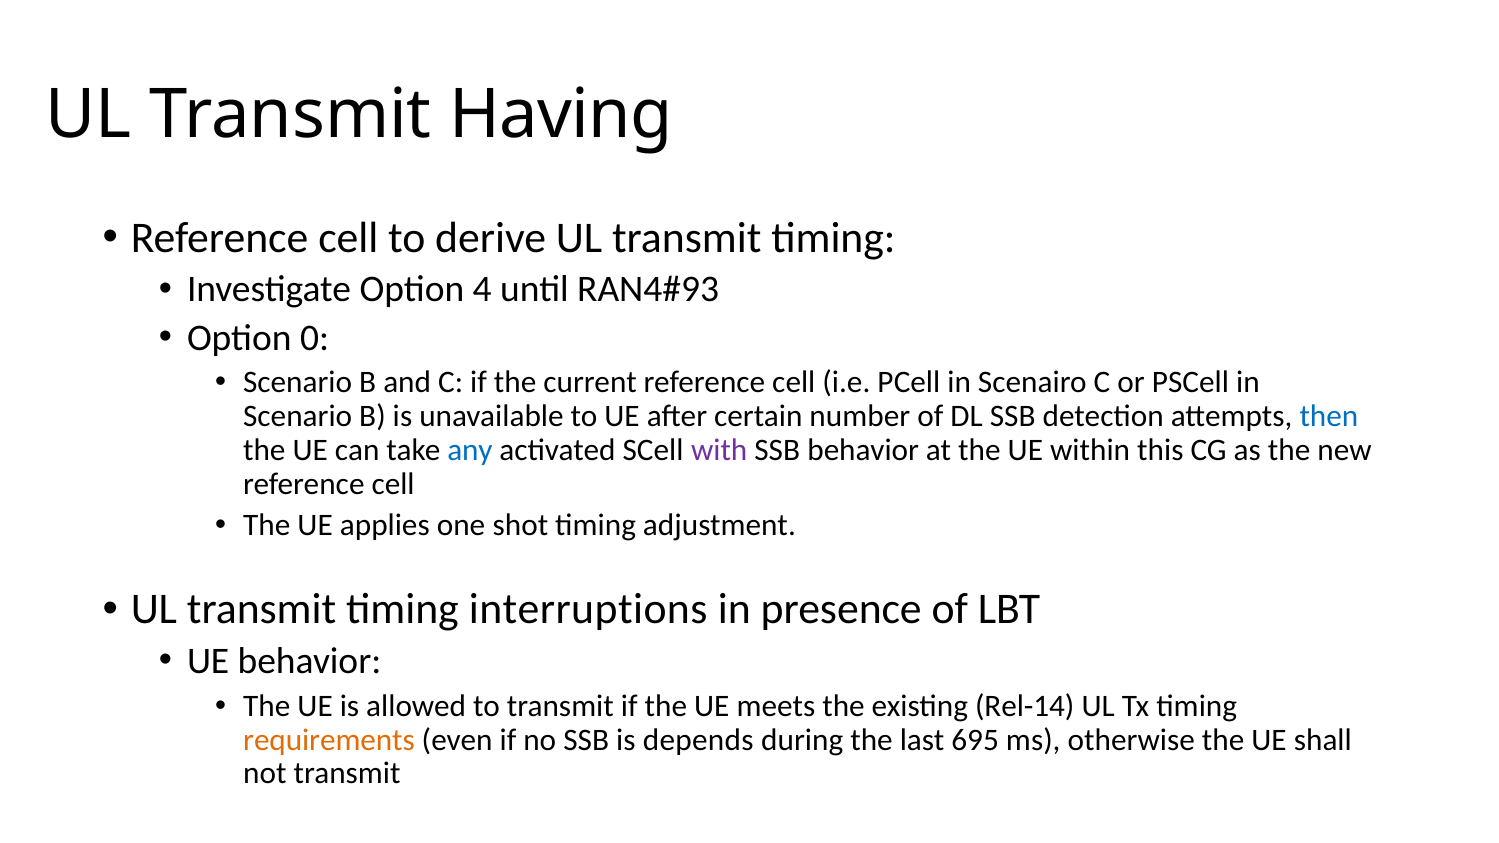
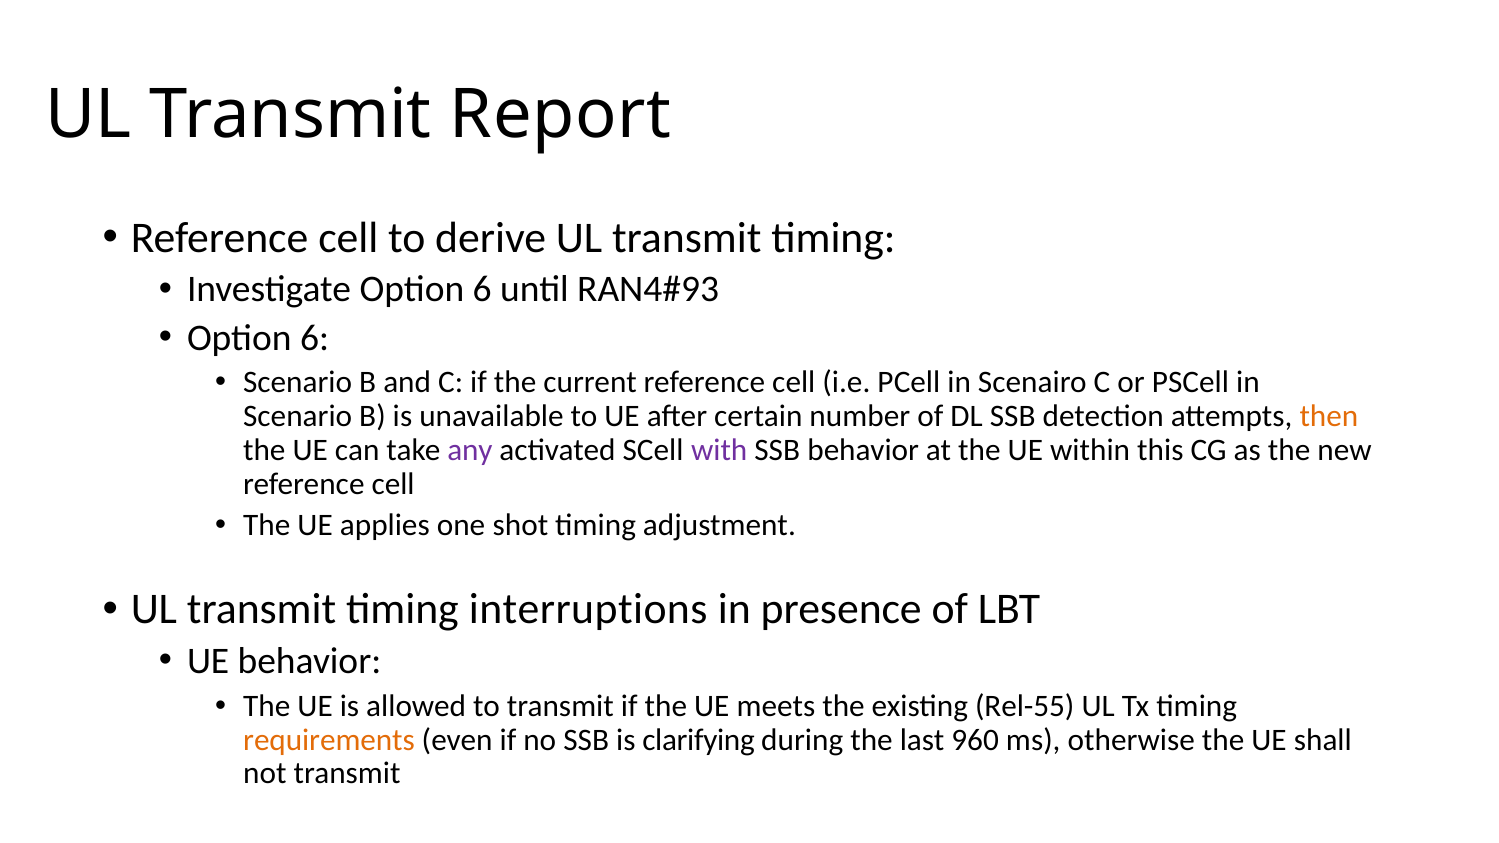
Having: Having -> Report
Investigate Option 4: 4 -> 6
0 at (315, 338): 0 -> 6
then colour: blue -> orange
any colour: blue -> purple
Rel-14: Rel-14 -> Rel-55
depends: depends -> clarifying
695: 695 -> 960
